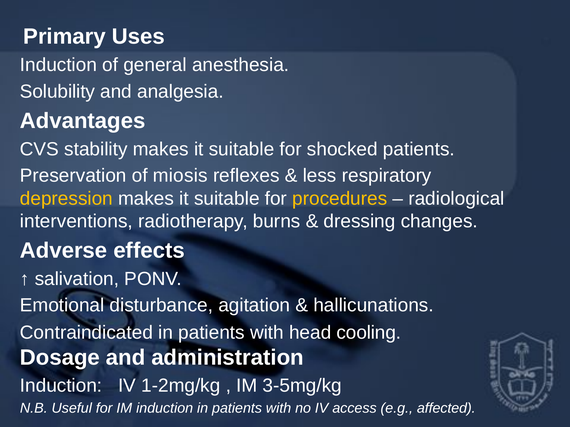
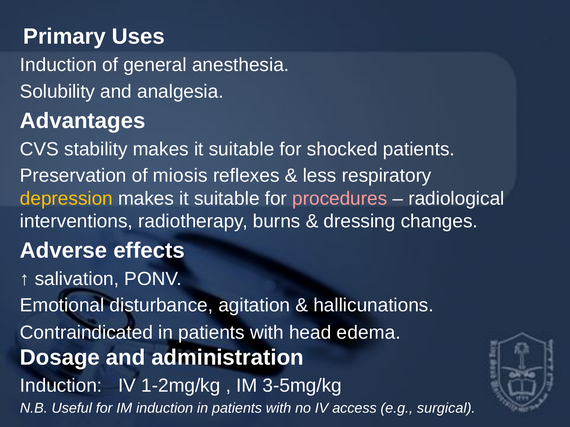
procedures colour: yellow -> pink
cooling: cooling -> edema
affected: affected -> surgical
